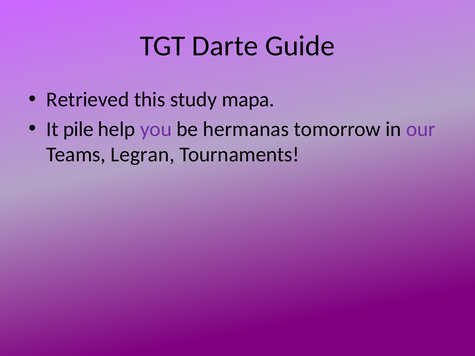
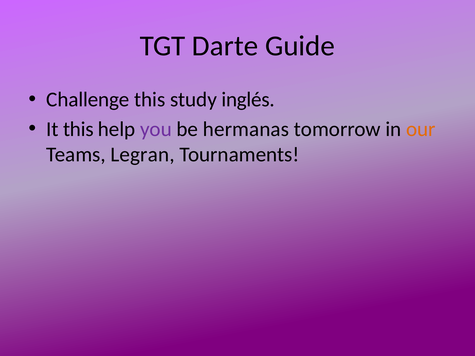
Retrieved: Retrieved -> Challenge
mapa: mapa -> inglés
It pile: pile -> this
our colour: purple -> orange
